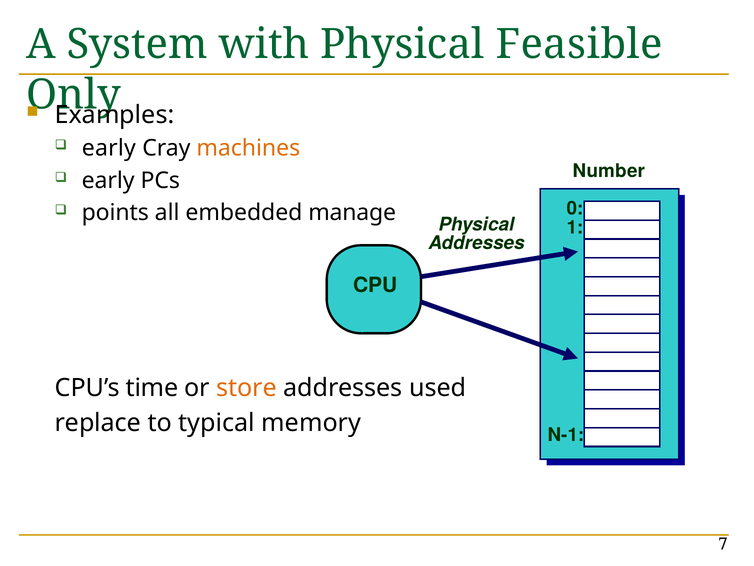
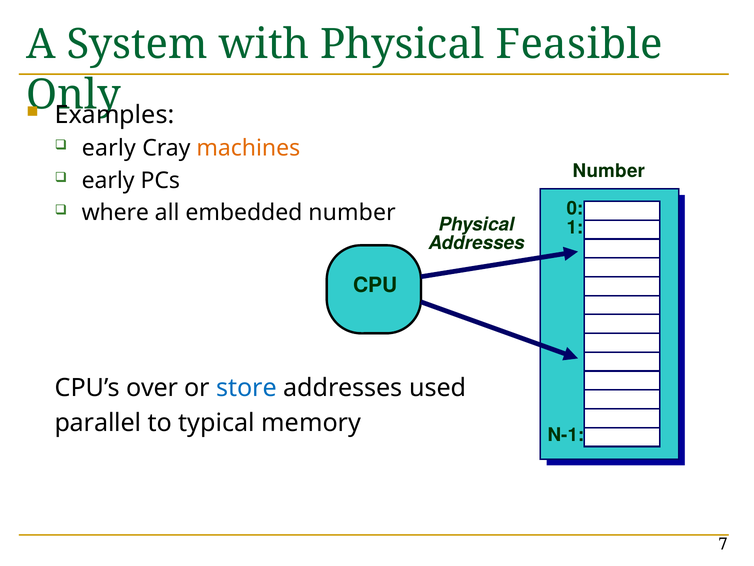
points: points -> where
embedded manage: manage -> number
time: time -> over
store colour: orange -> blue
replace: replace -> parallel
